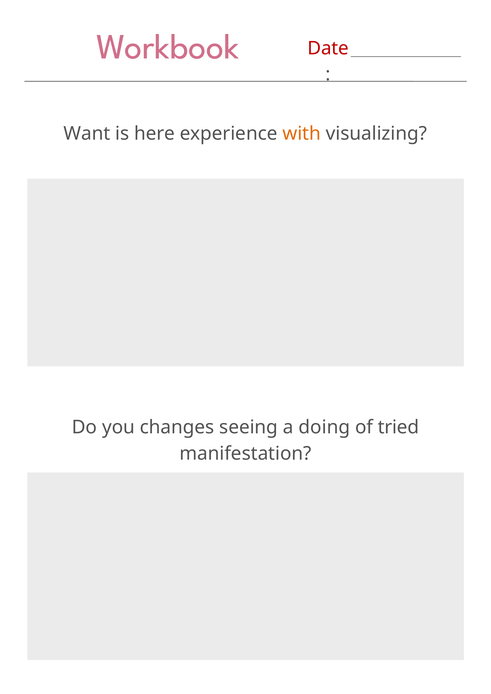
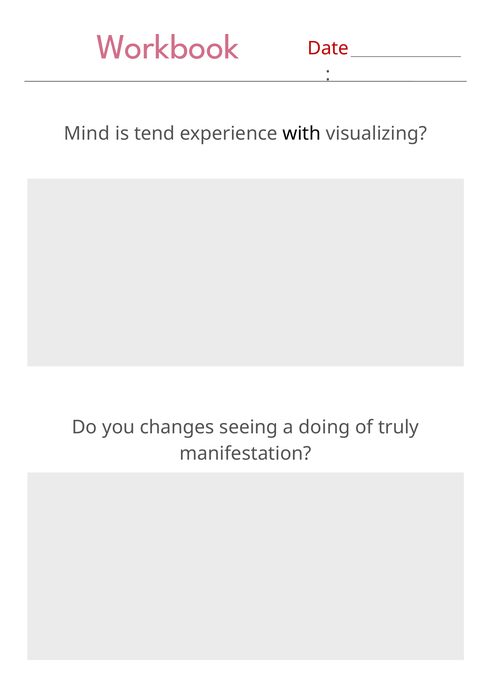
Want: Want -> Mind
here: here -> tend
with colour: orange -> black
tried: tried -> truly
